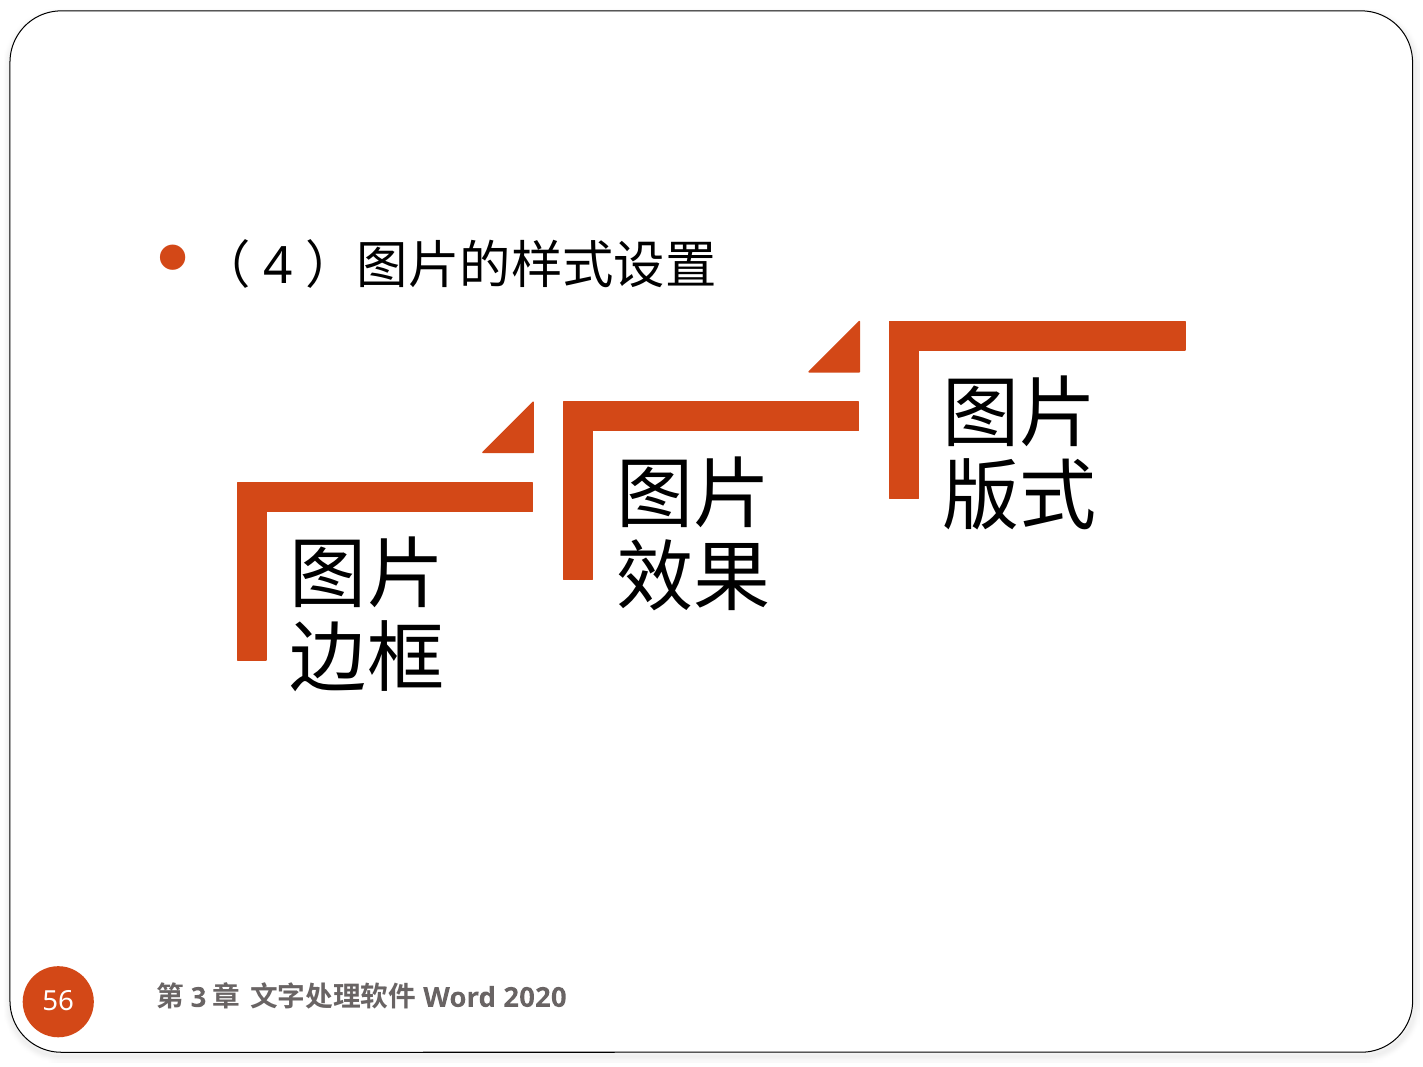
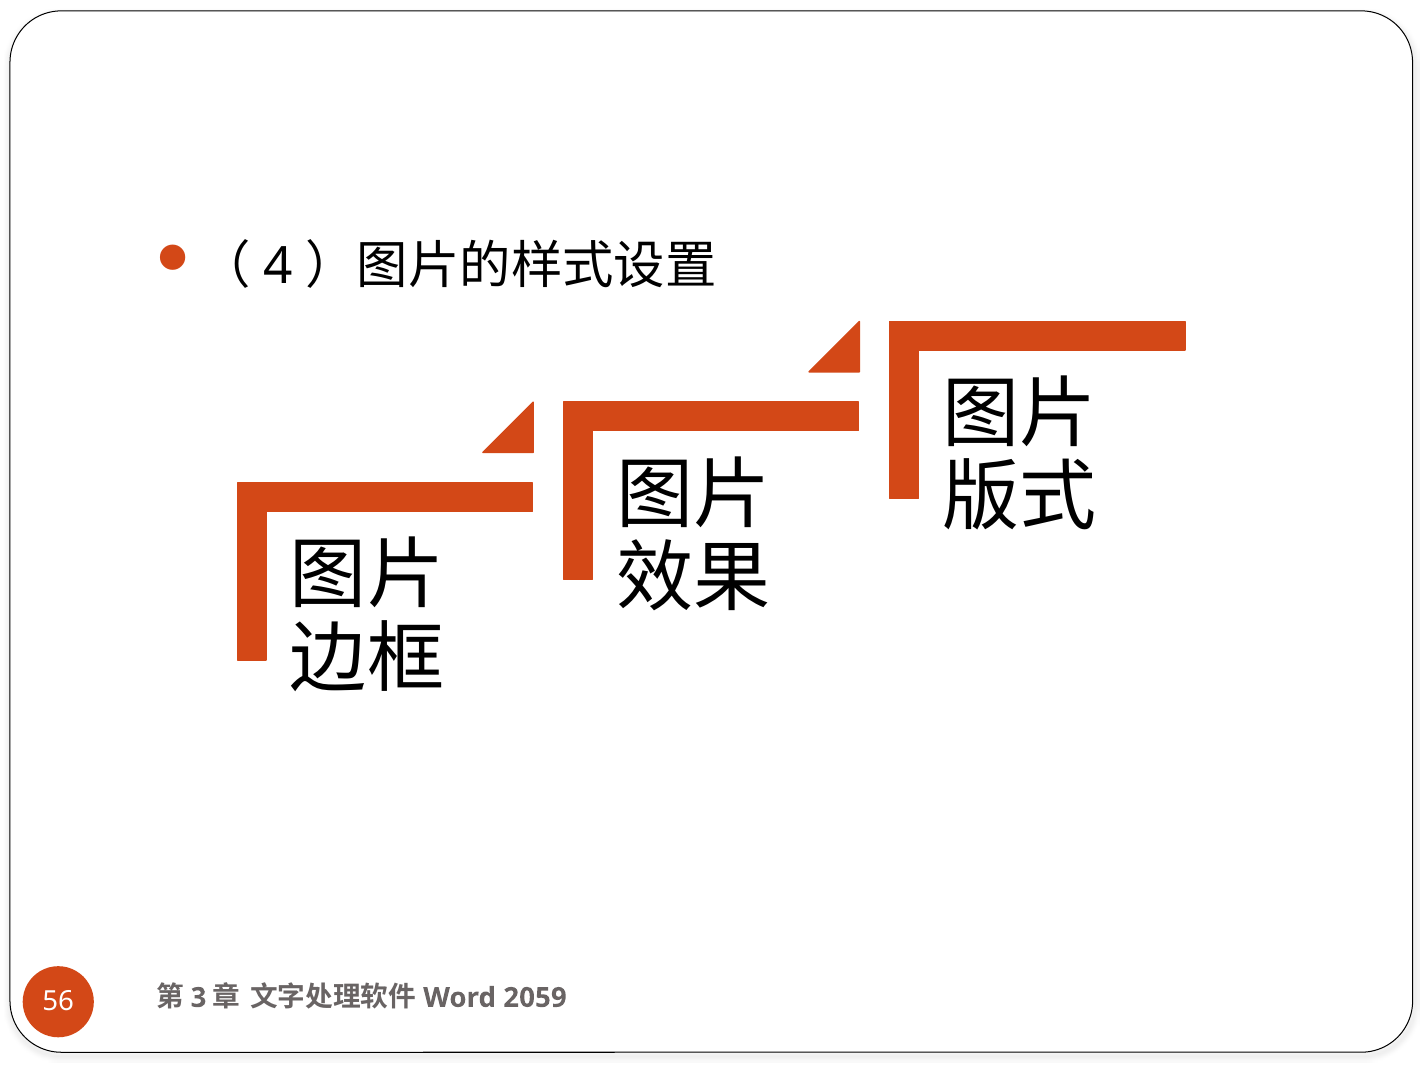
2020: 2020 -> 2059
